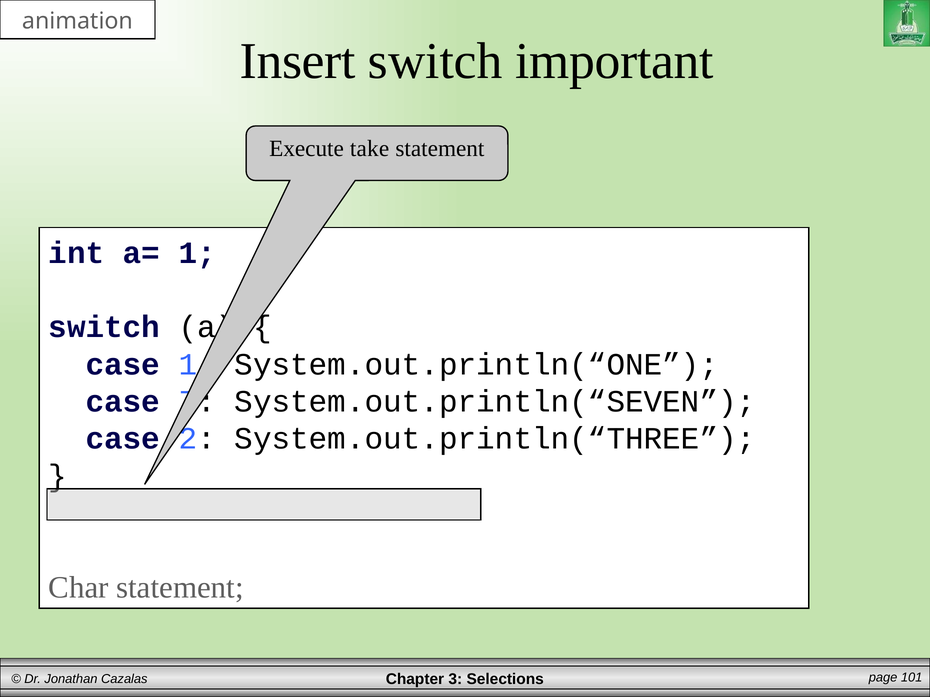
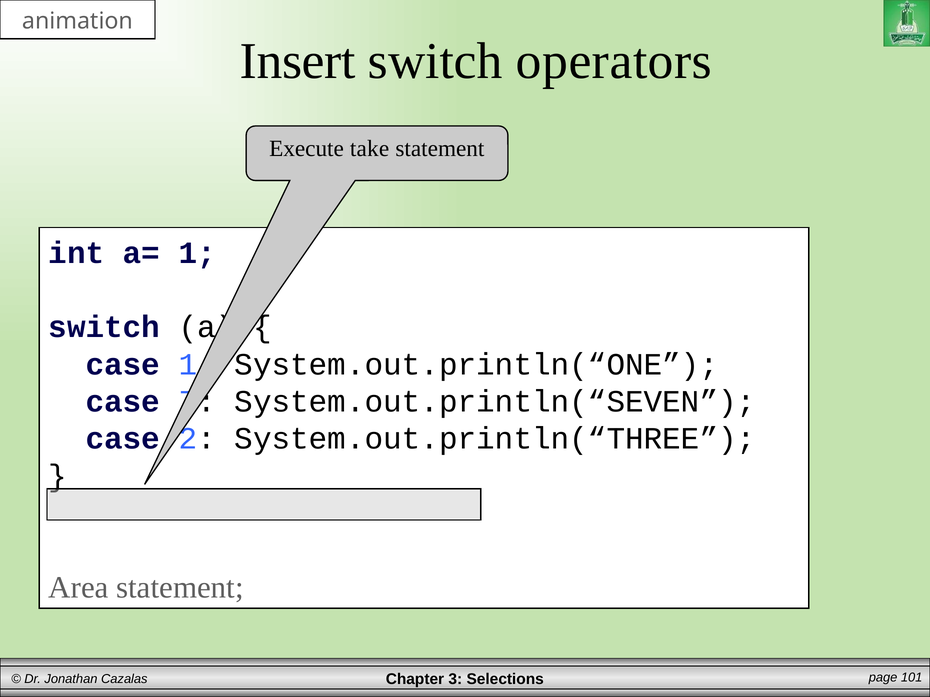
important: important -> operators
Char: Char -> Area
